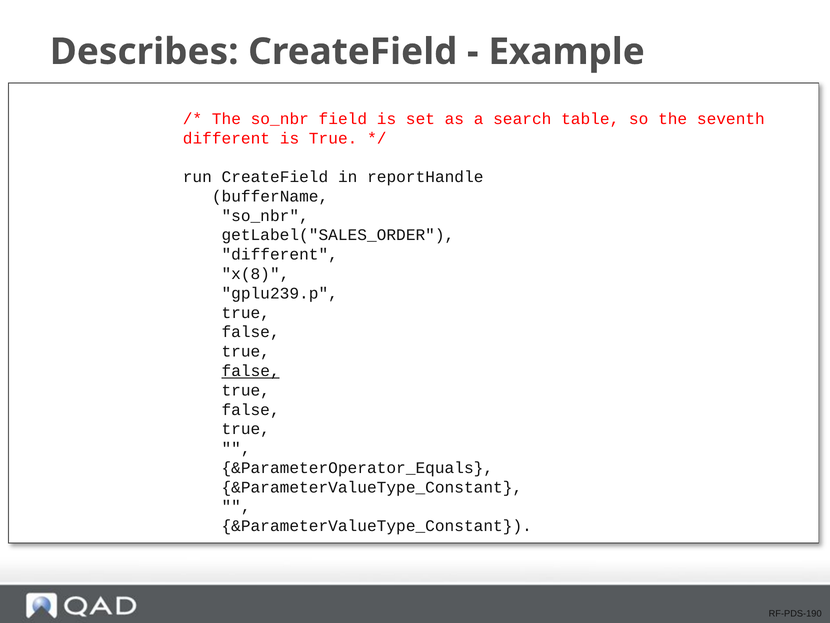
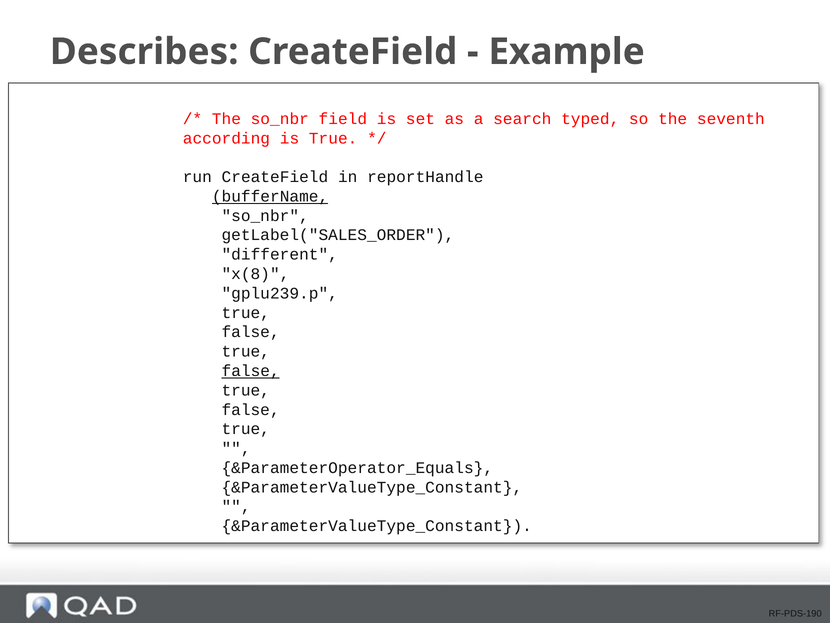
table: table -> typed
different at (226, 138): different -> according
bufferName underline: none -> present
